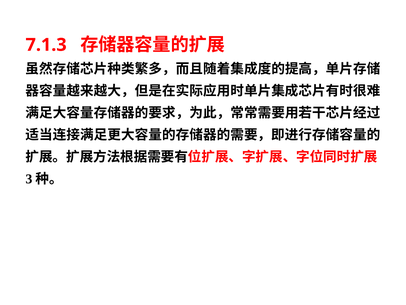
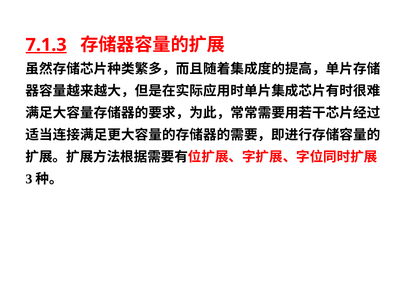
7.1.3 underline: none -> present
